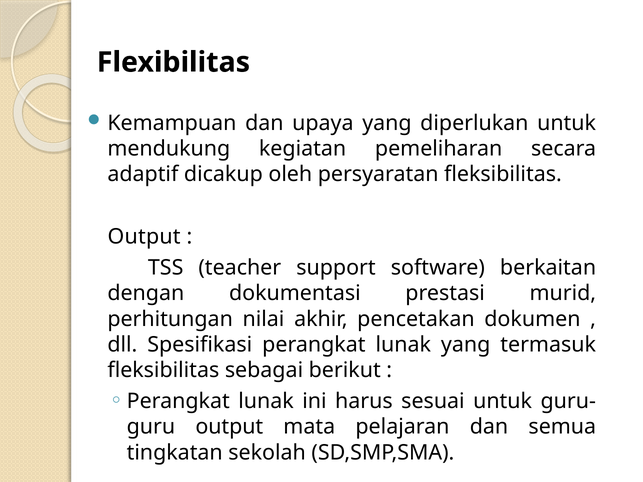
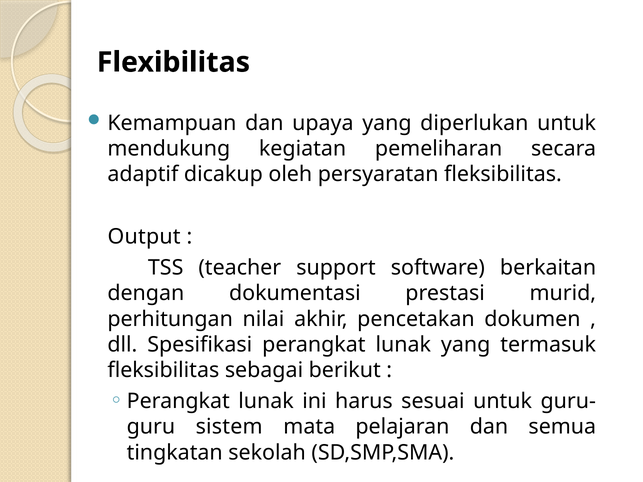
output at (229, 427): output -> sistem
